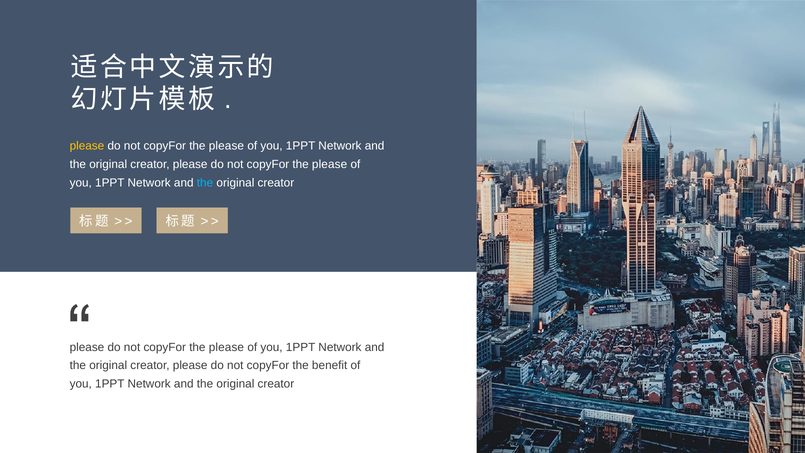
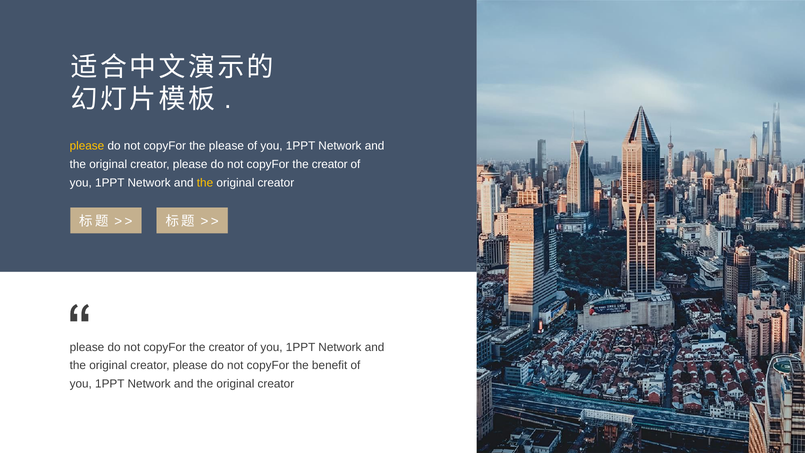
please at (330, 164): please -> creator
the at (205, 183) colour: light blue -> yellow
please at (226, 347): please -> creator
